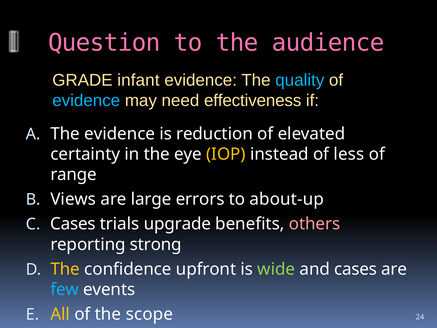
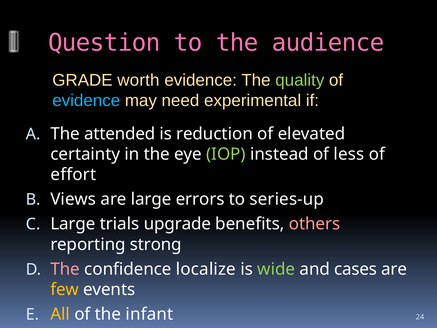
infant: infant -> worth
quality colour: light blue -> light green
effectiveness: effectiveness -> experimental
The evidence: evidence -> attended
IOP colour: yellow -> light green
range: range -> effort
about-up: about-up -> series-up
Cases at (73, 224): Cases -> Large
The at (65, 269) colour: yellow -> pink
upfront: upfront -> localize
few colour: light blue -> yellow
scope: scope -> infant
